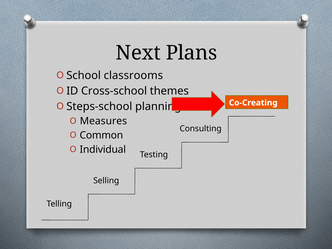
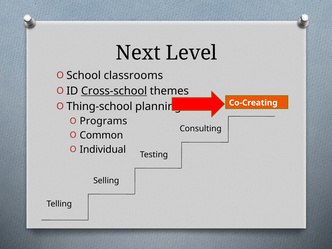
Plans: Plans -> Level
Cross-school underline: none -> present
Steps-school: Steps-school -> Thing-school
Measures: Measures -> Programs
